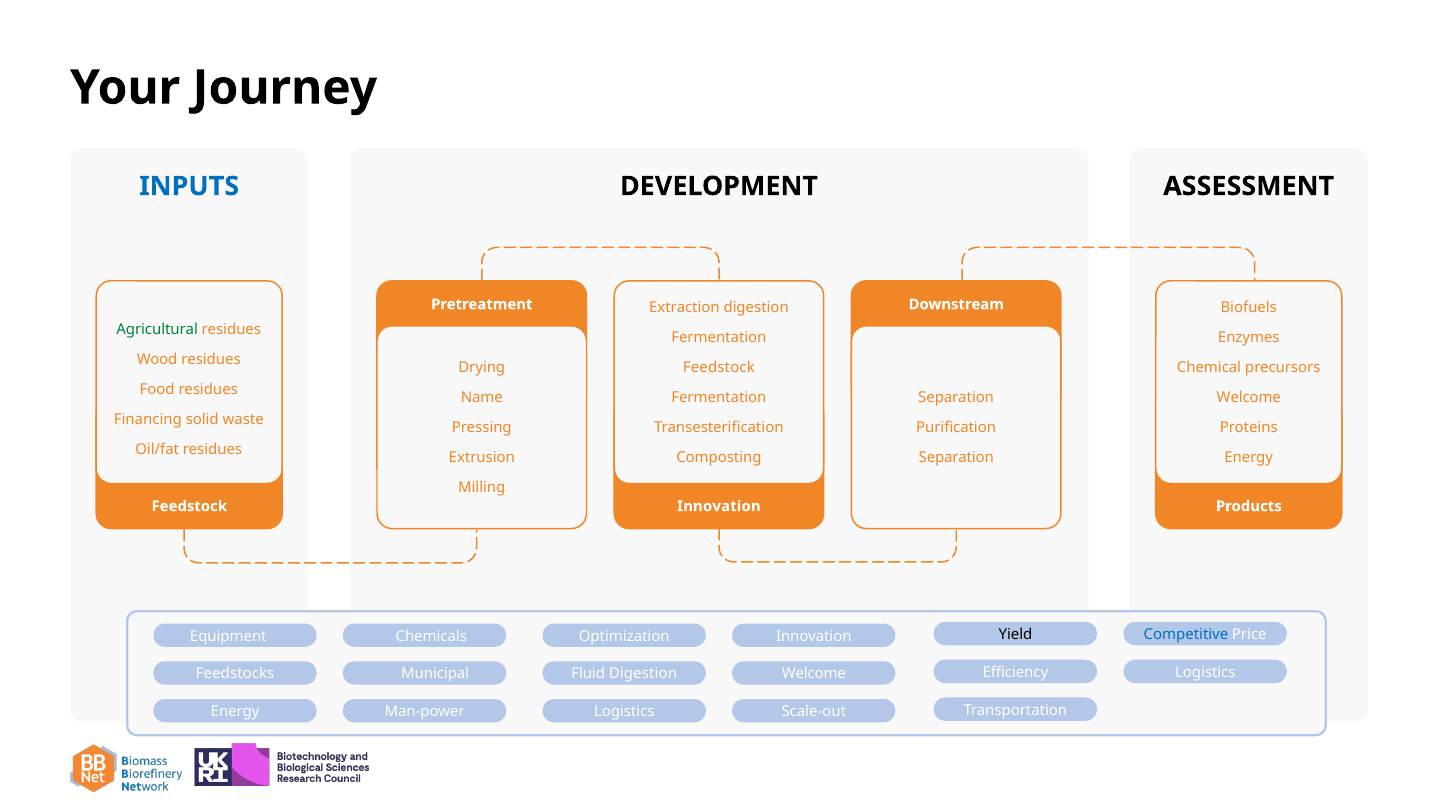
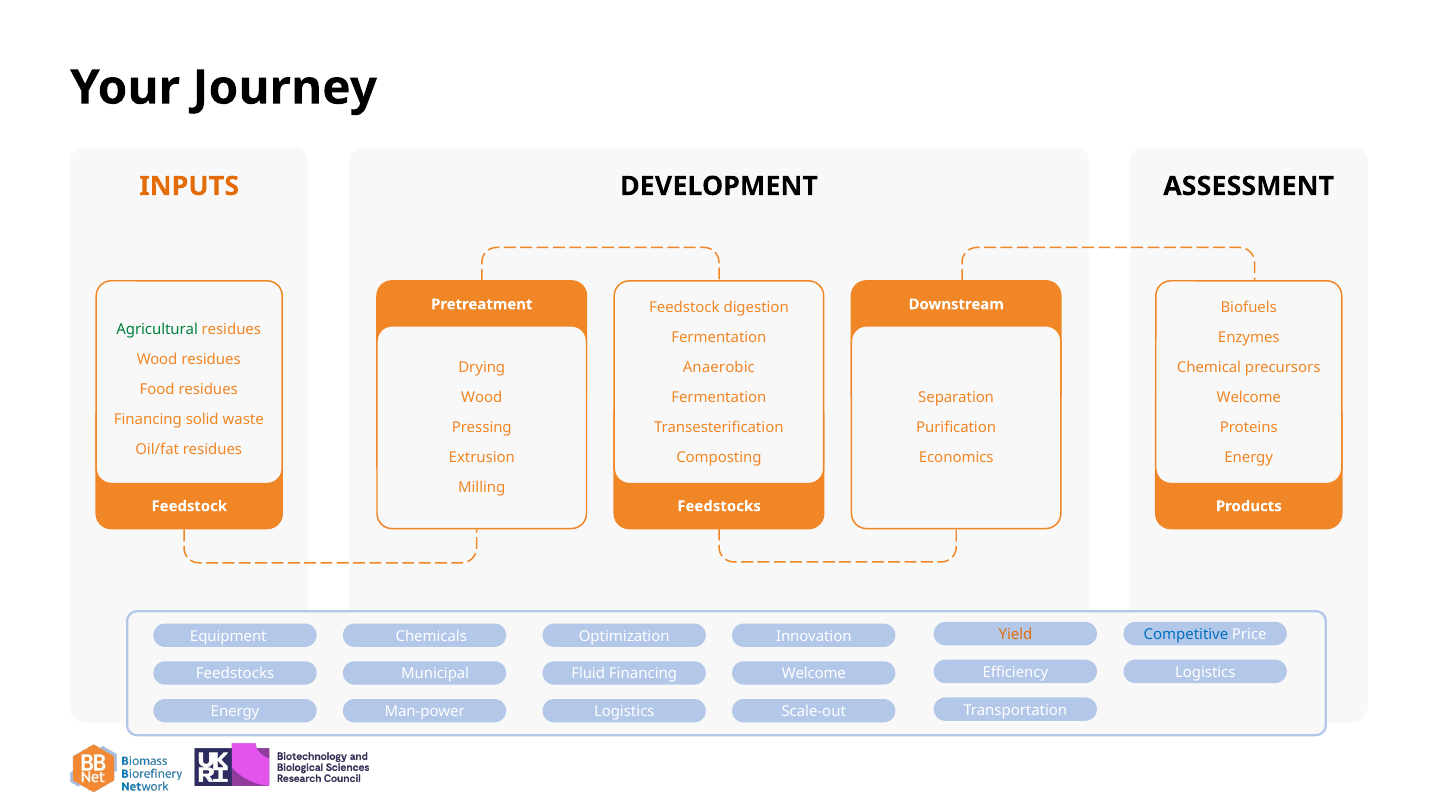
INPUTS colour: blue -> orange
Extraction at (684, 307): Extraction -> Feedstock
Feedstock at (719, 367): Feedstock -> Anaerobic
Name at (482, 397): Name -> Wood
Separation at (956, 458): Separation -> Economics
Innovation at (719, 506): Innovation -> Feedstocks
Yield colour: black -> orange
Fluid Digestion: Digestion -> Financing
